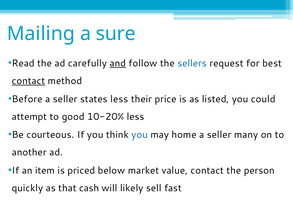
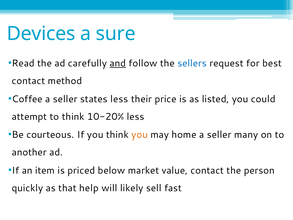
Mailing: Mailing -> Devices
contact at (28, 81) underline: present -> none
Before: Before -> Coffee
to good: good -> think
you at (140, 135) colour: blue -> orange
cash: cash -> help
